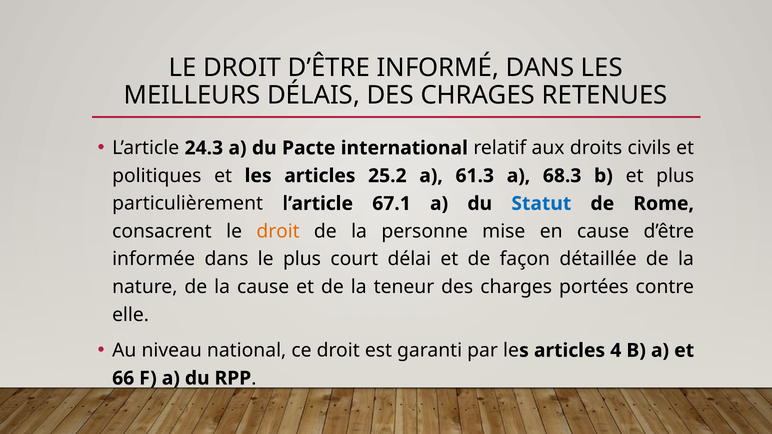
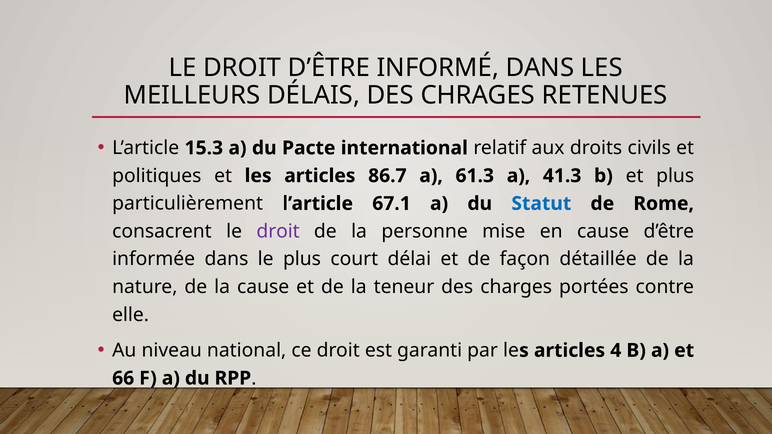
24.3: 24.3 -> 15.3
25.2: 25.2 -> 86.7
68.3: 68.3 -> 41.3
droit at (278, 231) colour: orange -> purple
